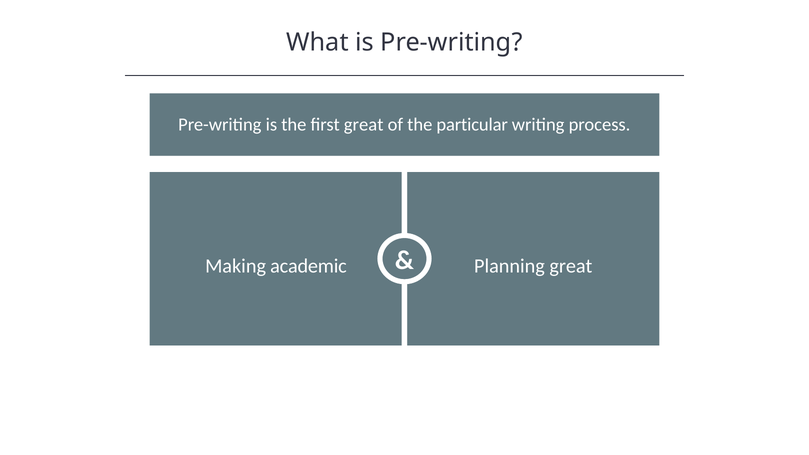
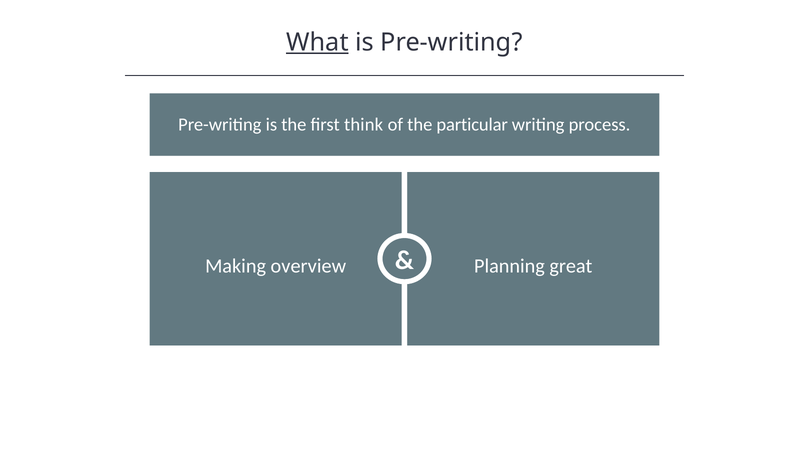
What underline: none -> present
first great: great -> think
academic: academic -> overview
